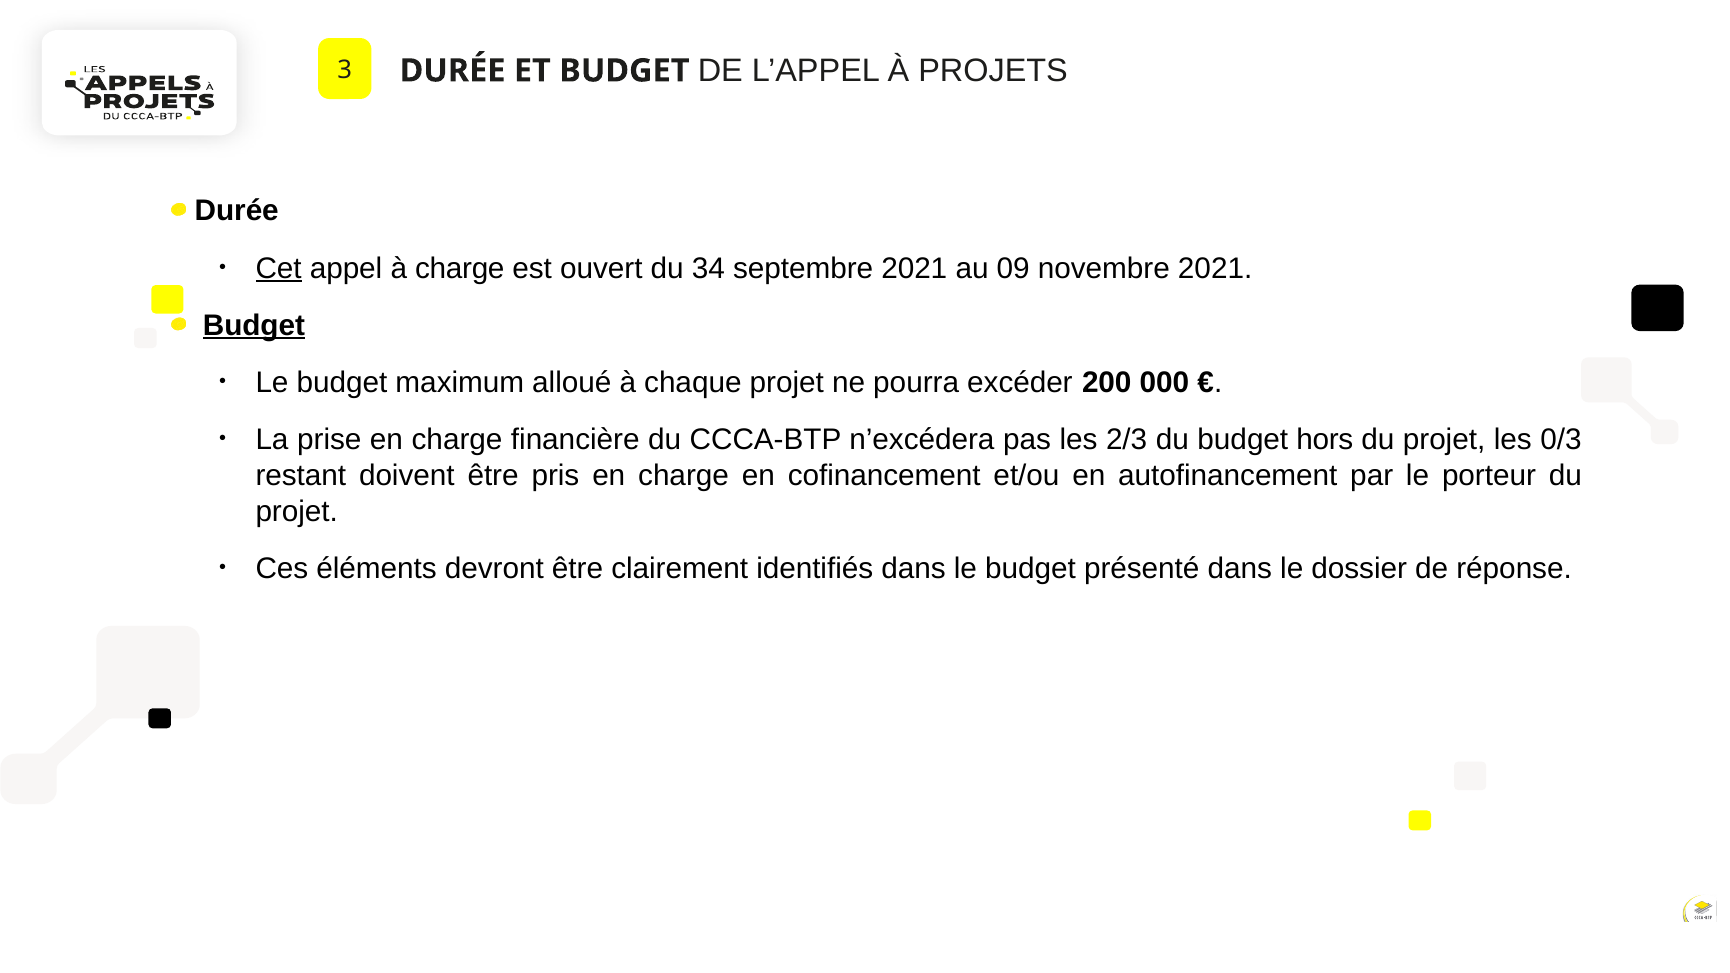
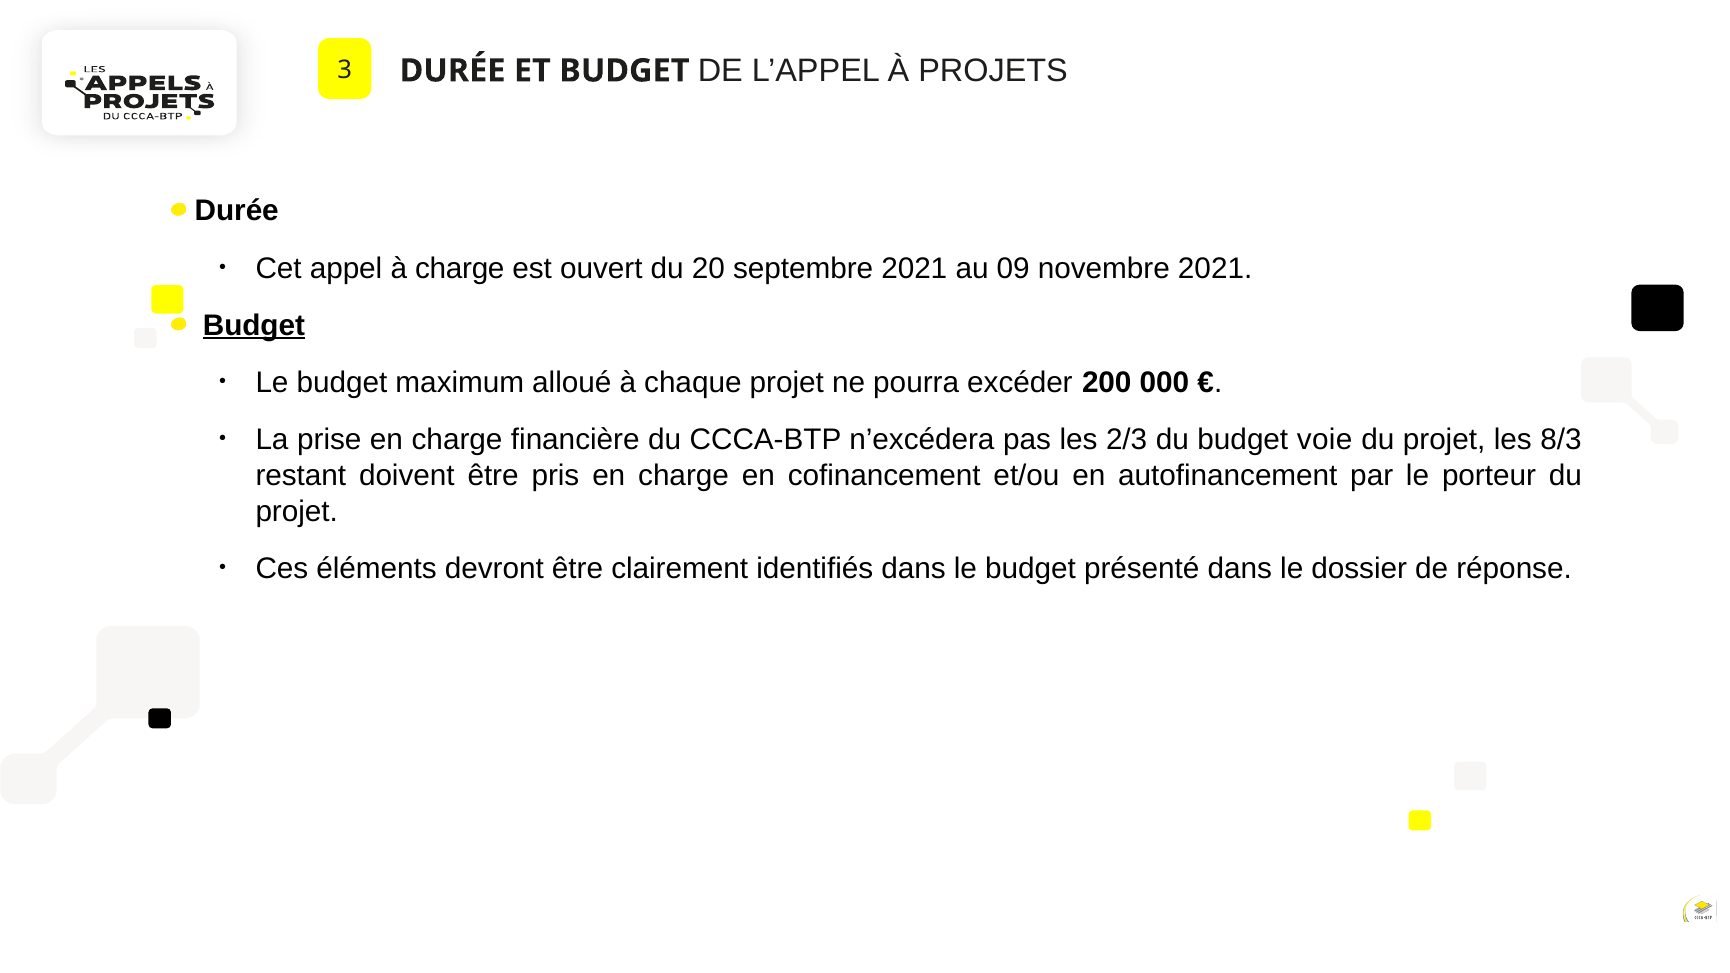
Cet underline: present -> none
34: 34 -> 20
hors: hors -> voie
0/3: 0/3 -> 8/3
